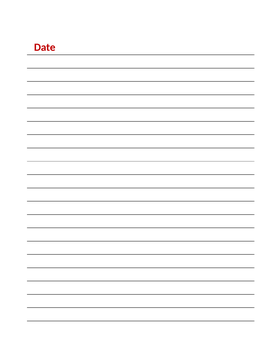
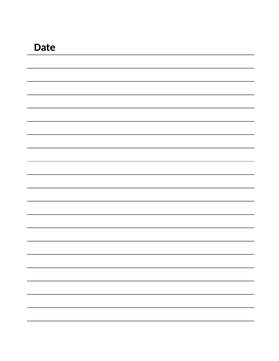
Date colour: red -> black
